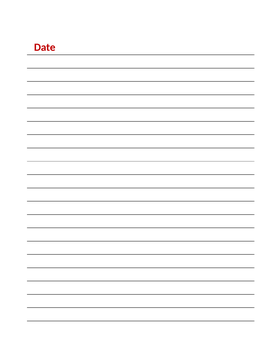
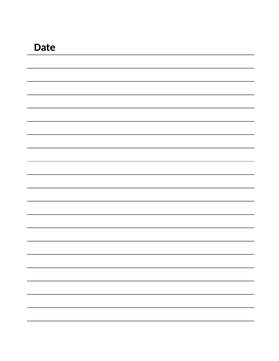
Date colour: red -> black
